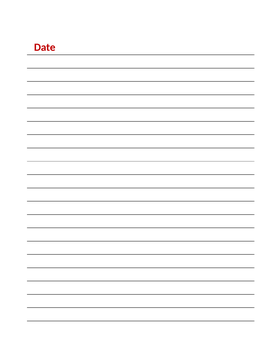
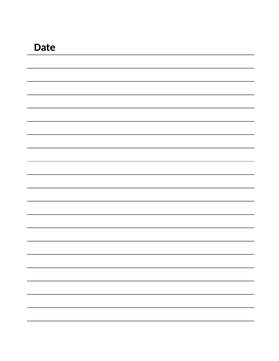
Date colour: red -> black
